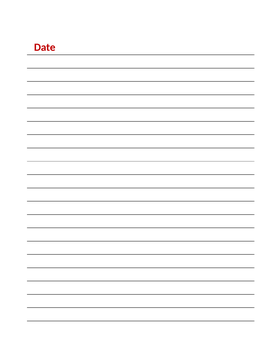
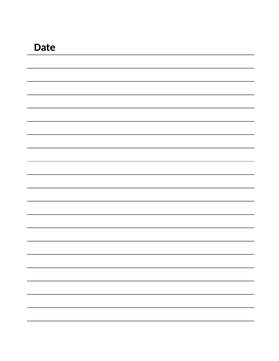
Date colour: red -> black
